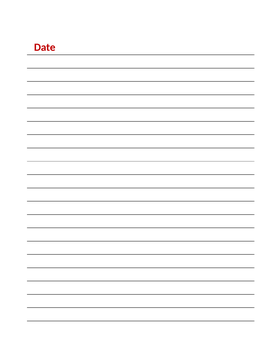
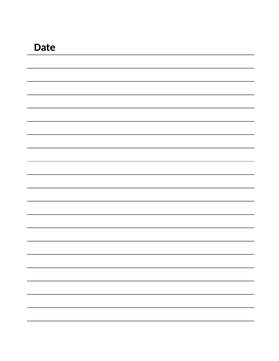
Date colour: red -> black
